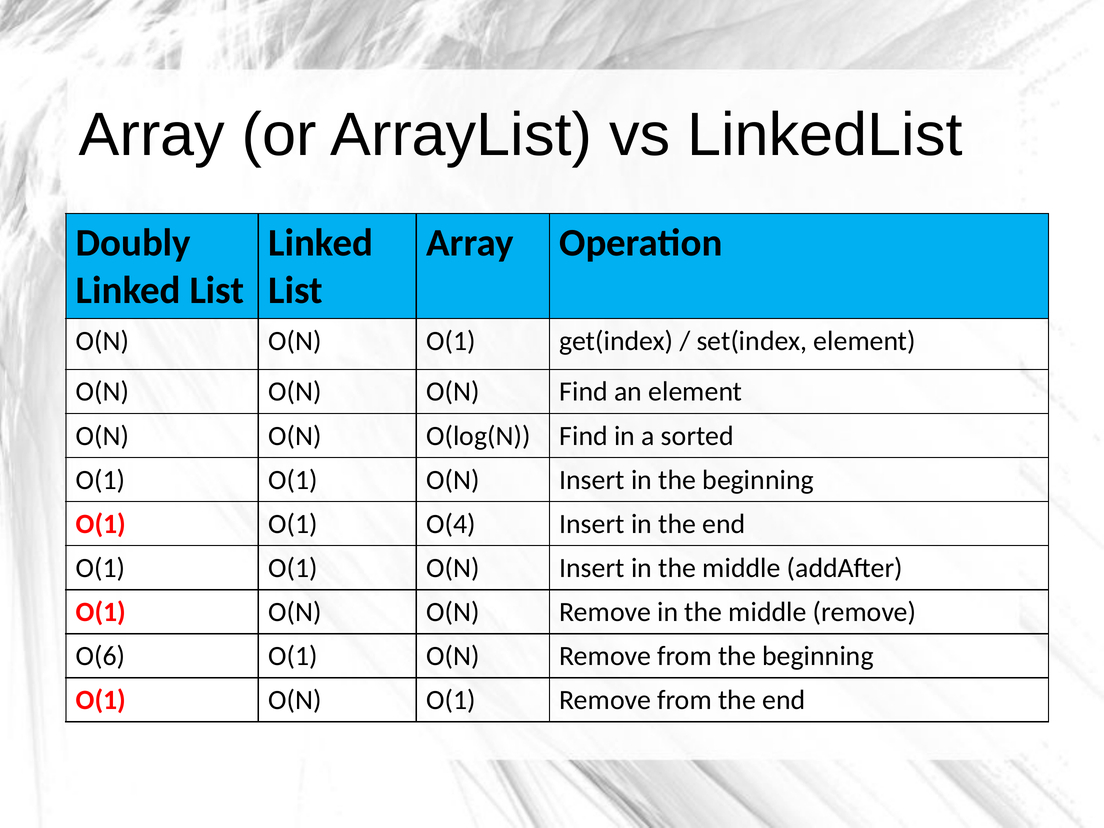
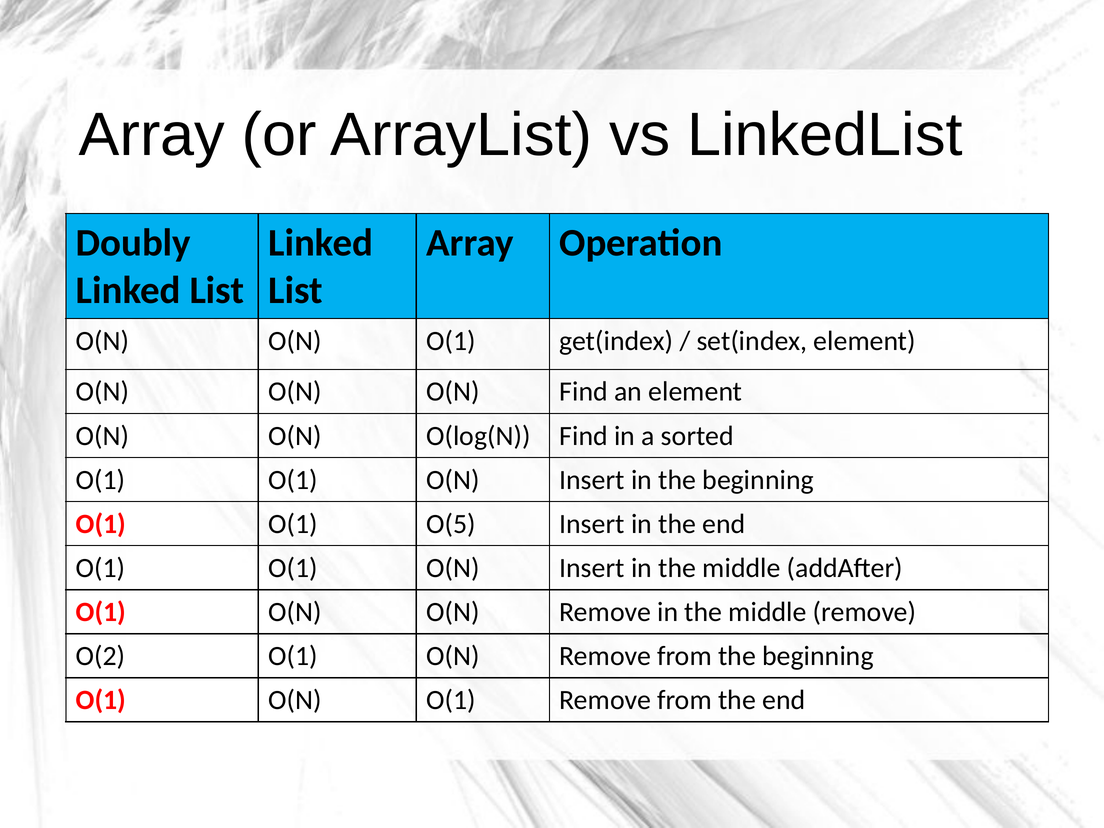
O(4: O(4 -> O(5
O(6: O(6 -> O(2
